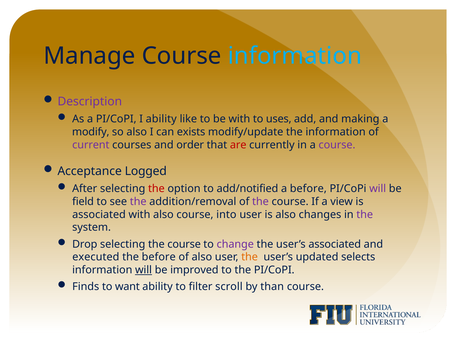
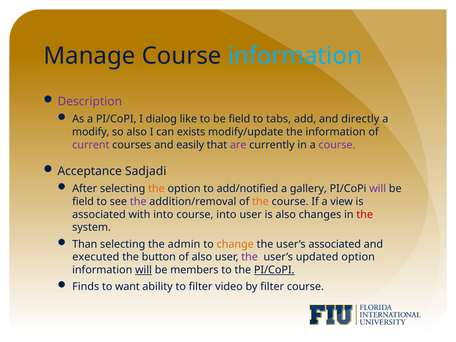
I ability: ability -> dialog
to be with: with -> field
uses: uses -> tabs
making: making -> directly
order: order -> easily
are colour: red -> purple
Logged: Logged -> Sadjadi
the at (156, 189) colour: red -> orange
a before: before -> gallery
the at (260, 202) colour: purple -> orange
with also: also -> into
the at (365, 214) colour: purple -> red
Drop: Drop -> Than
selecting the course: course -> admin
change colour: purple -> orange
the before: before -> button
the at (250, 257) colour: orange -> purple
updated selects: selects -> option
improved: improved -> members
PI/CoPI at (274, 270) underline: none -> present
scroll: scroll -> video
by than: than -> filter
